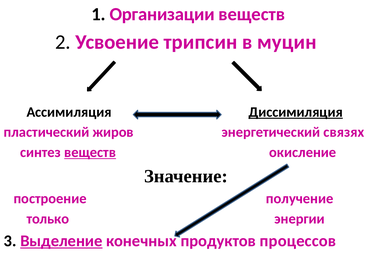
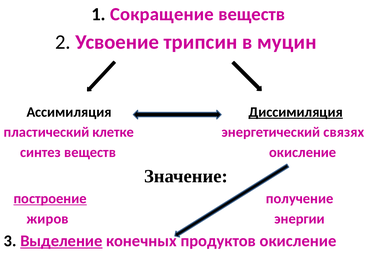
Организации: Организации -> Сокращение
жиров: жиров -> клетке
веществ at (90, 152) underline: present -> none
построение underline: none -> present
только: только -> жиров
процессов at (298, 241): процессов -> окисление
